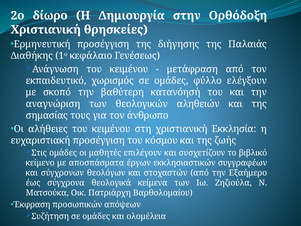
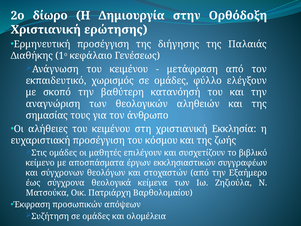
θρησκείες: θρησκείες -> ερώτησης
